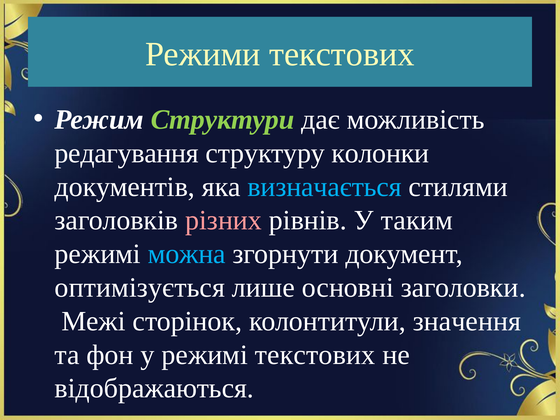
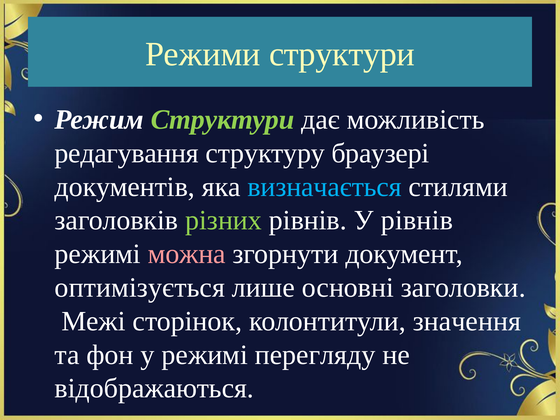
Режими текстових: текстових -> структури
колонки: колонки -> браузері
різних colour: pink -> light green
У таким: таким -> рівнів
можна colour: light blue -> pink
режимі текстових: текстових -> перегляду
